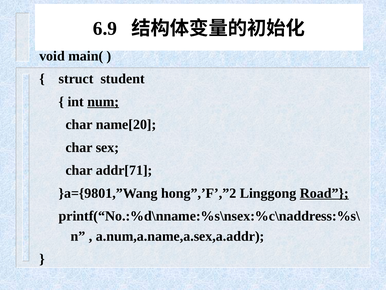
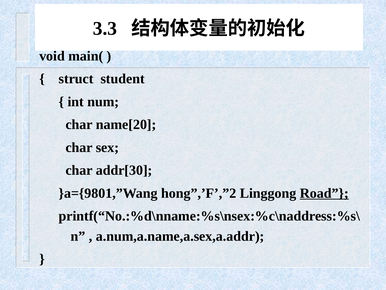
6.9: 6.9 -> 3.3
num underline: present -> none
addr[71: addr[71 -> addr[30
